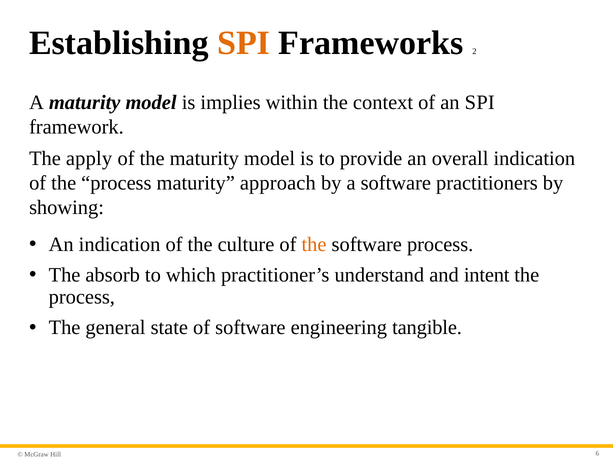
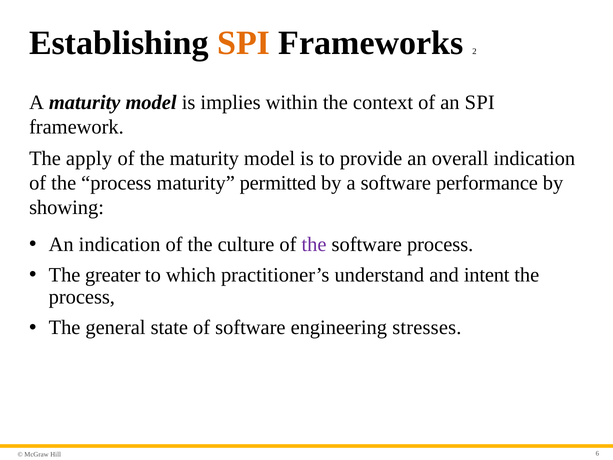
approach: approach -> permitted
practitioners: practitioners -> performance
the at (314, 244) colour: orange -> purple
absorb: absorb -> greater
tangible: tangible -> stresses
